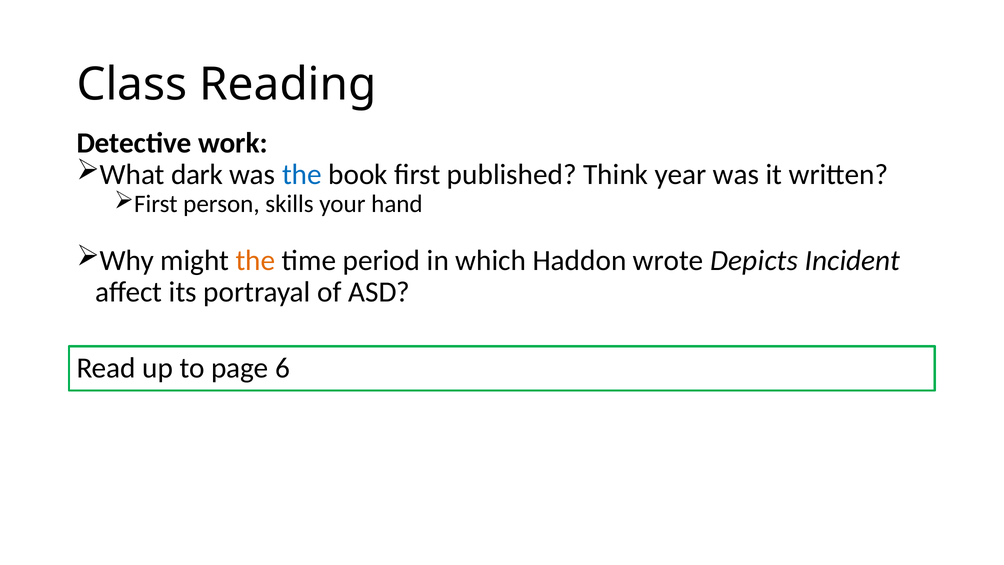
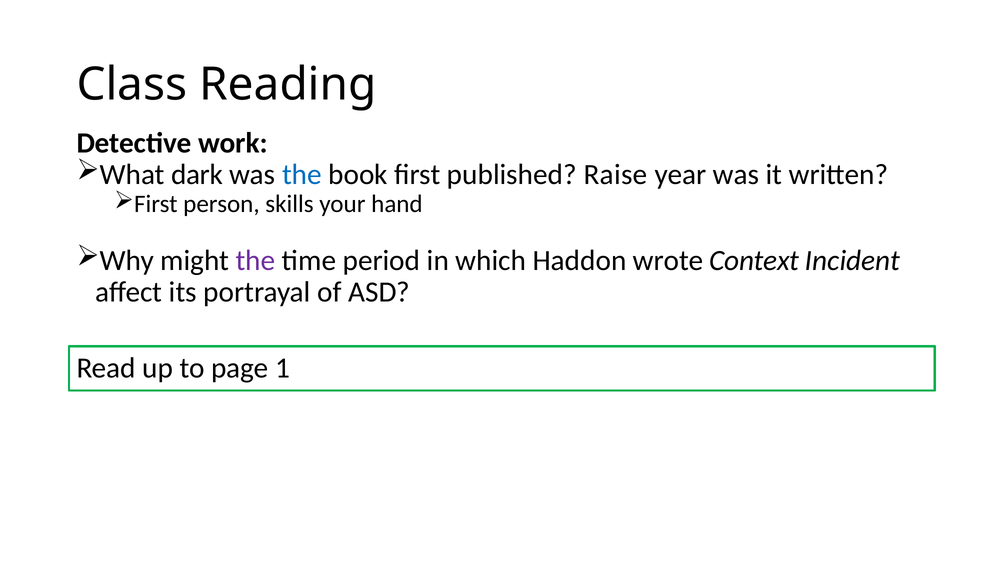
Think: Think -> Raise
the at (255, 260) colour: orange -> purple
Depicts: Depicts -> Context
6: 6 -> 1
